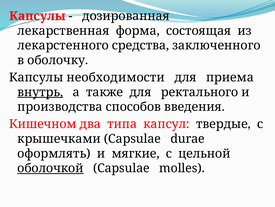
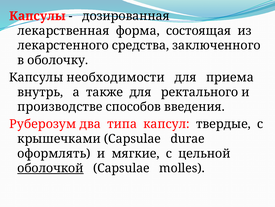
внутрь underline: present -> none
производства: производства -> производстве
Кишечном: Кишечном -> Руберозум
